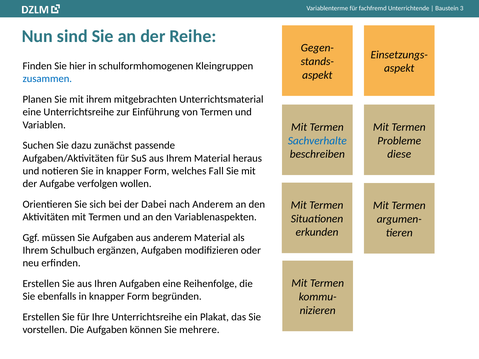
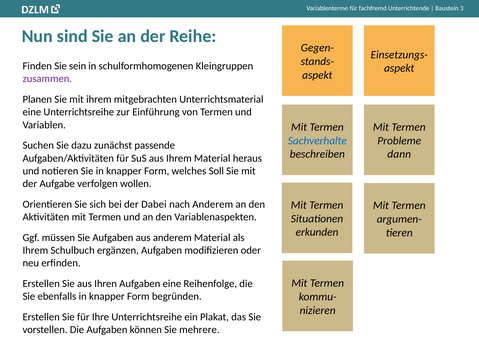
hier: hier -> sein
zusammen colour: blue -> purple
diese: diese -> dann
Fall: Fall -> Soll
